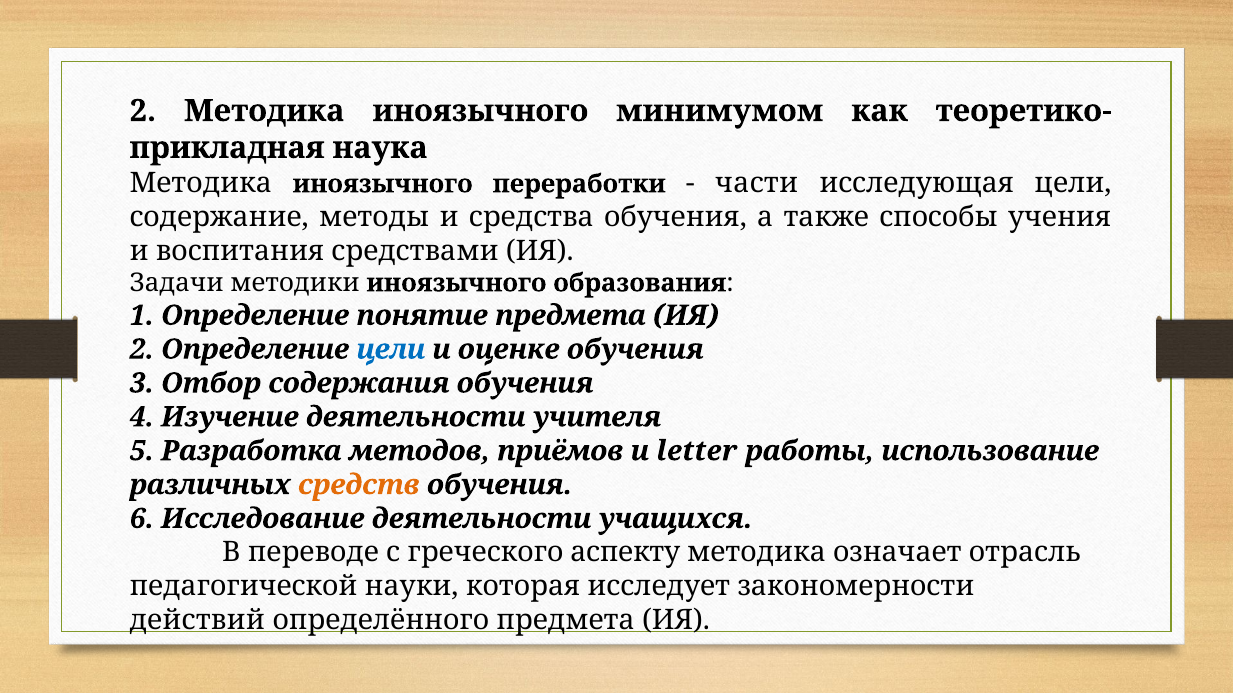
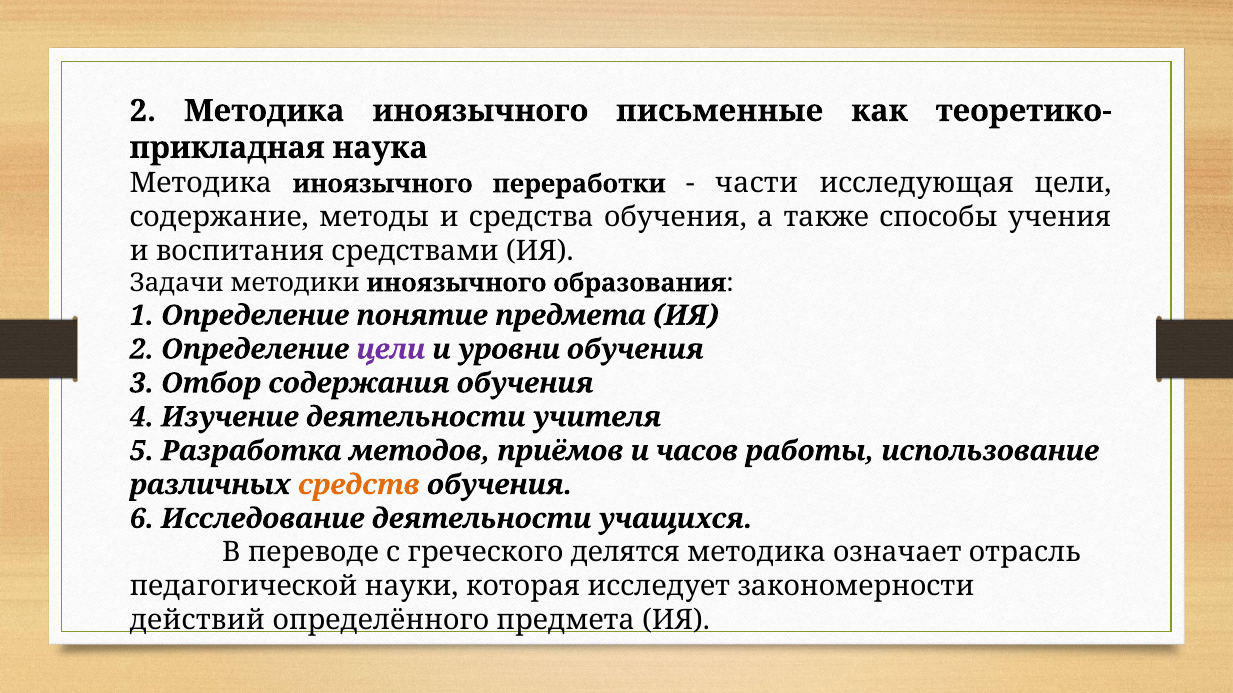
минимумом: минимумом -> письменные
цели at (391, 350) colour: blue -> purple
оценке: оценке -> уровни
letter: letter -> часов
аспекту: аспекту -> делятся
